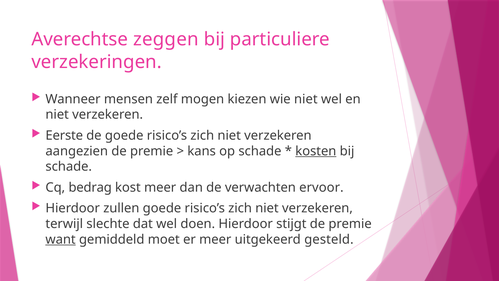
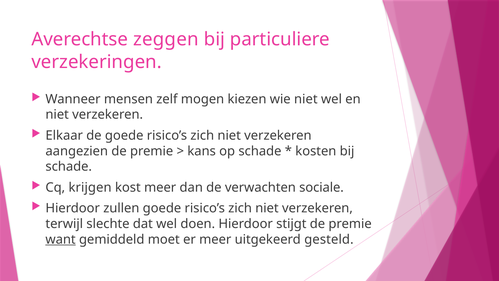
Eerste: Eerste -> Elkaar
kosten underline: present -> none
bedrag: bedrag -> krijgen
ervoor: ervoor -> sociale
